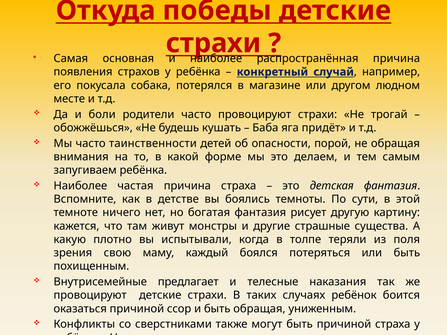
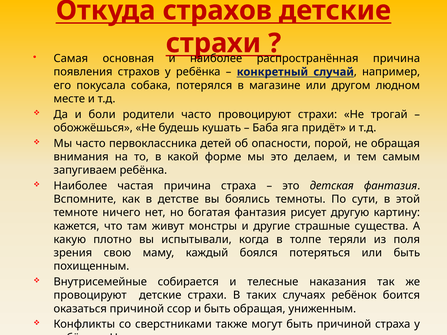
Откуда победы: победы -> страхов
таинственности: таинственности -> первоклассника
предлагает: предлагает -> собирается
